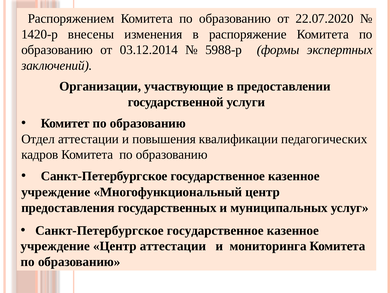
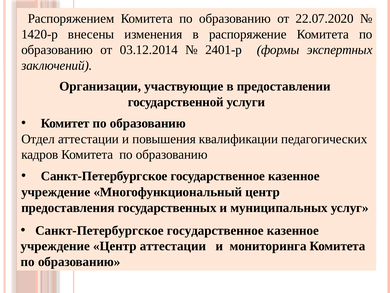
5988-р: 5988-р -> 2401-р
